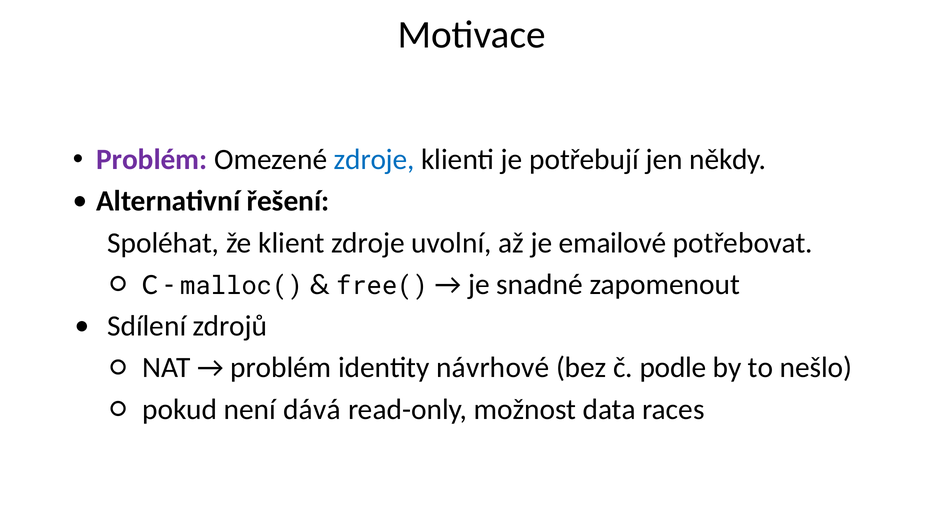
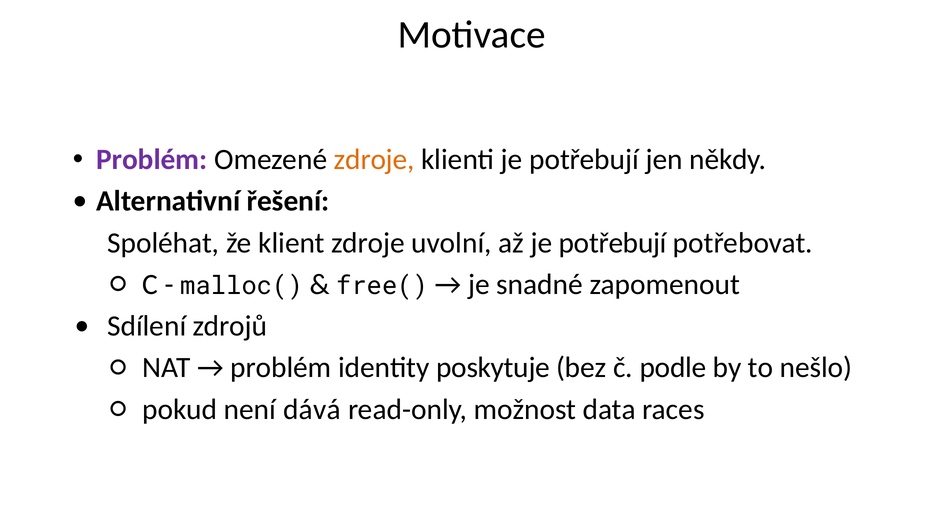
zdroje at (374, 160) colour: blue -> orange
až je emailové: emailové -> potřebují
návrhové: návrhové -> poskytuje
